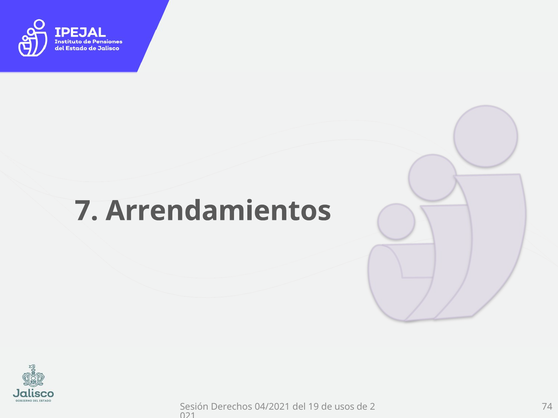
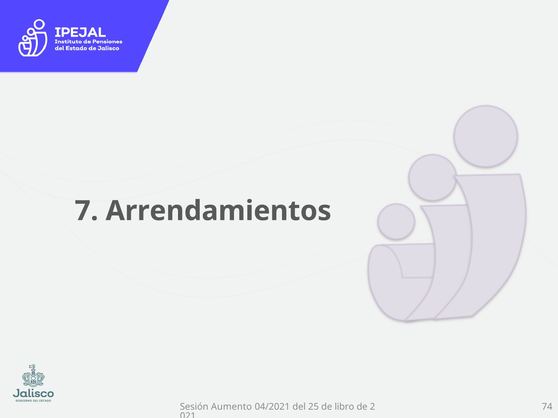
Derechos: Derechos -> Aumento
19: 19 -> 25
usos: usos -> libro
